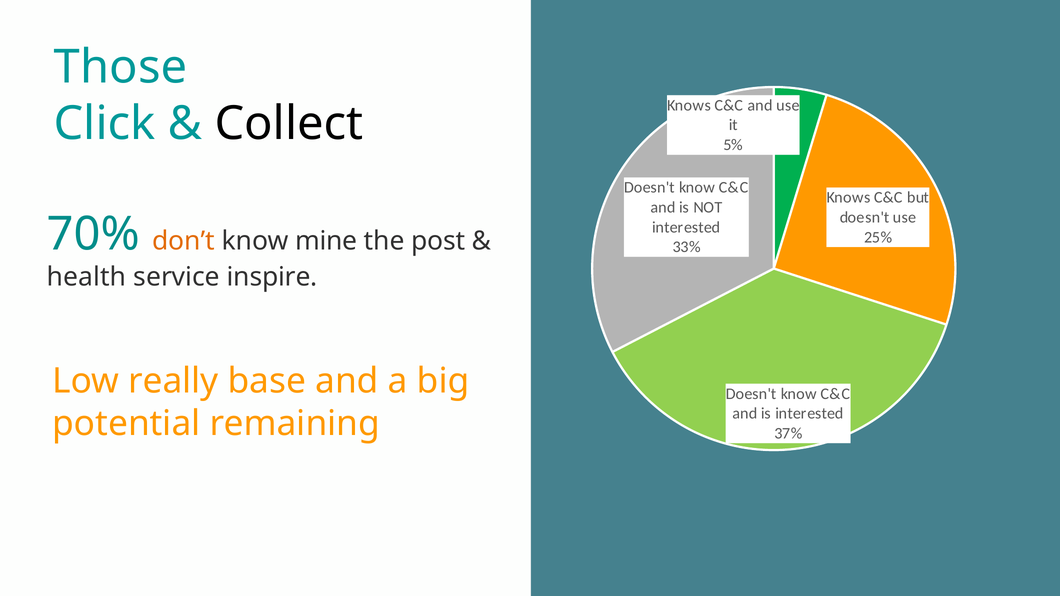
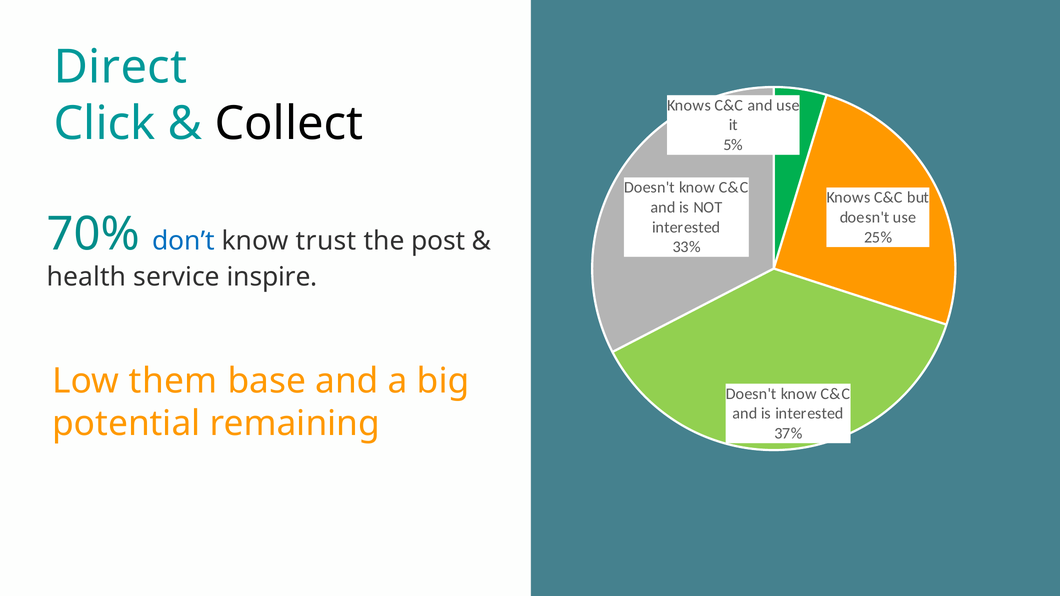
Those: Those -> Direct
don’t colour: orange -> blue
mine: mine -> trust
really: really -> them
